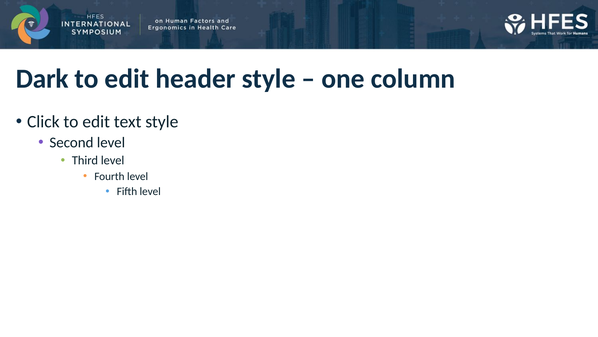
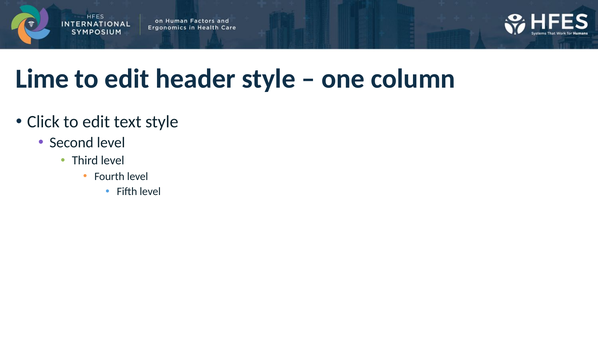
Dark: Dark -> Lime
